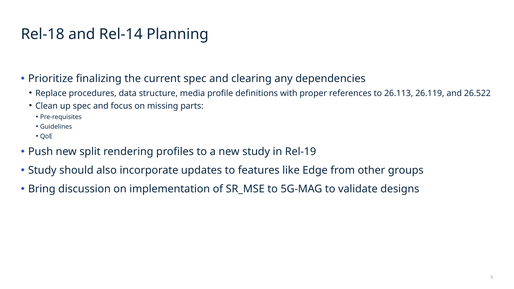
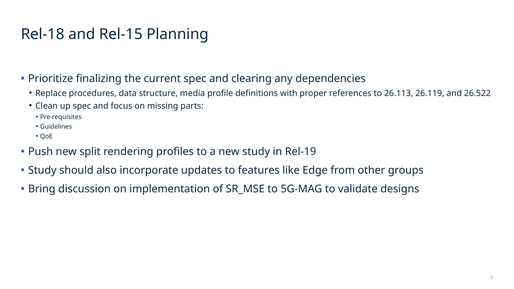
Rel-14: Rel-14 -> Rel-15
